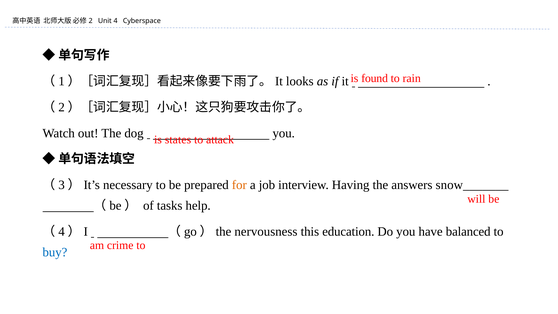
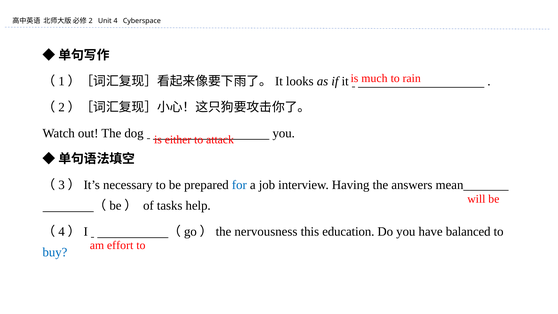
found: found -> much
states: states -> either
for colour: orange -> blue
snow_______: snow_______ -> mean_______
crime: crime -> effort
